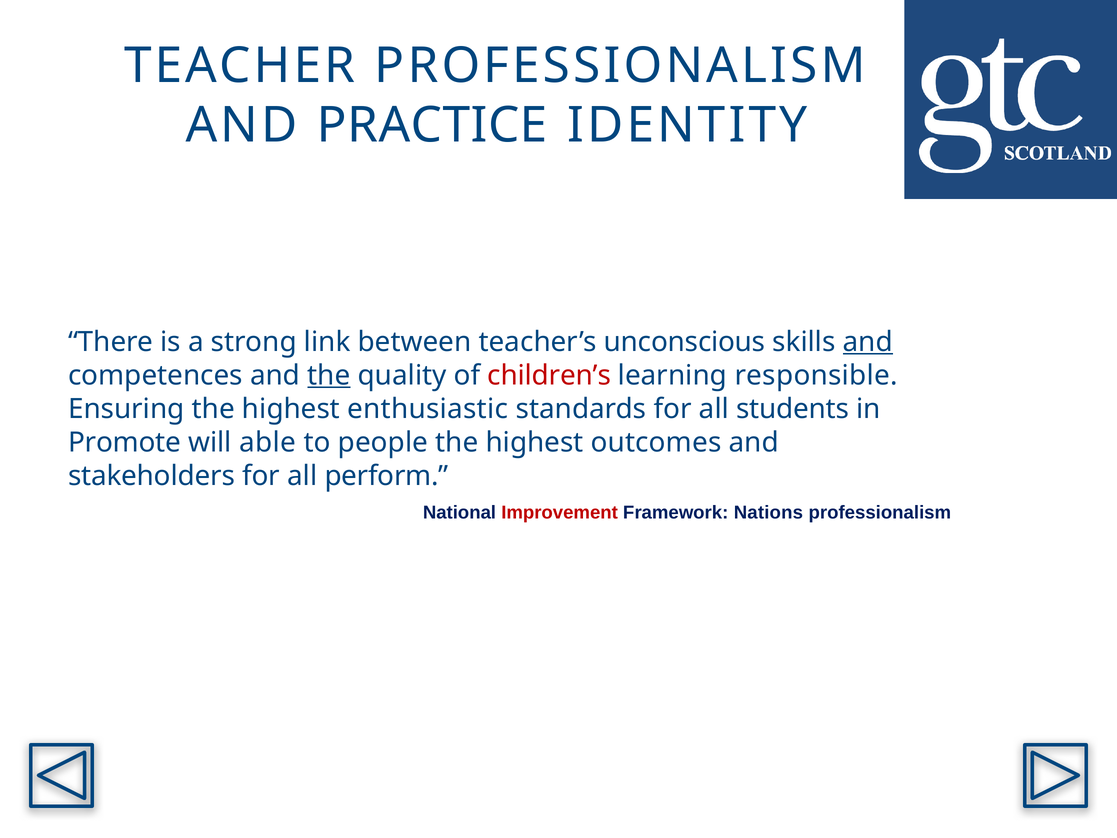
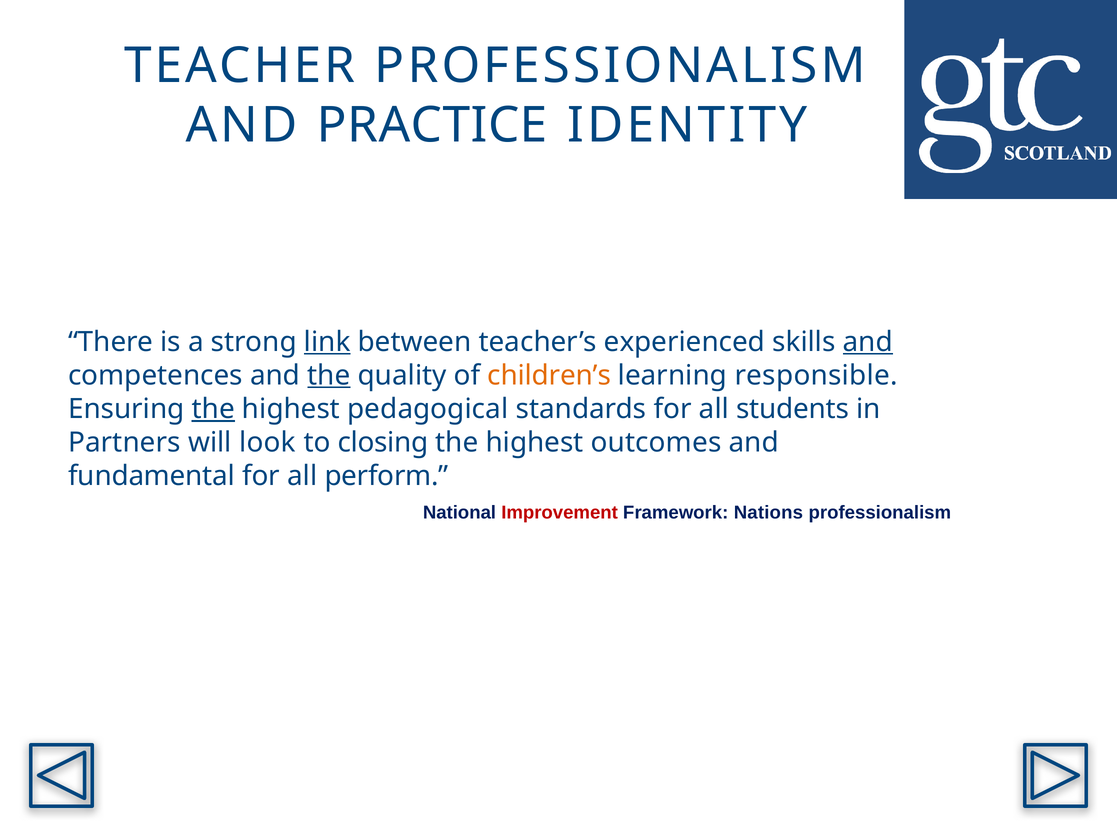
link underline: none -> present
unconscious: unconscious -> experienced
children’s colour: red -> orange
the at (213, 409) underline: none -> present
enthusiastic: enthusiastic -> pedagogical
Promote: Promote -> Partners
able: able -> look
people: people -> closing
stakeholders: stakeholders -> fundamental
